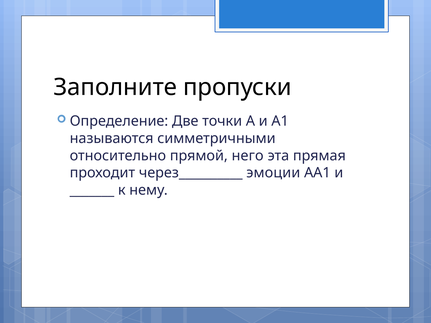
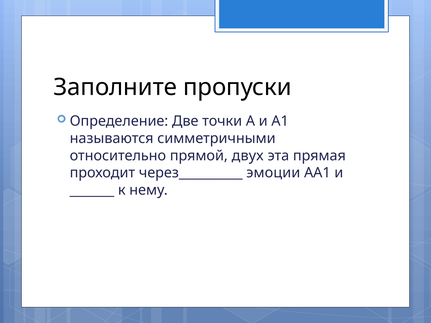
него: него -> двух
